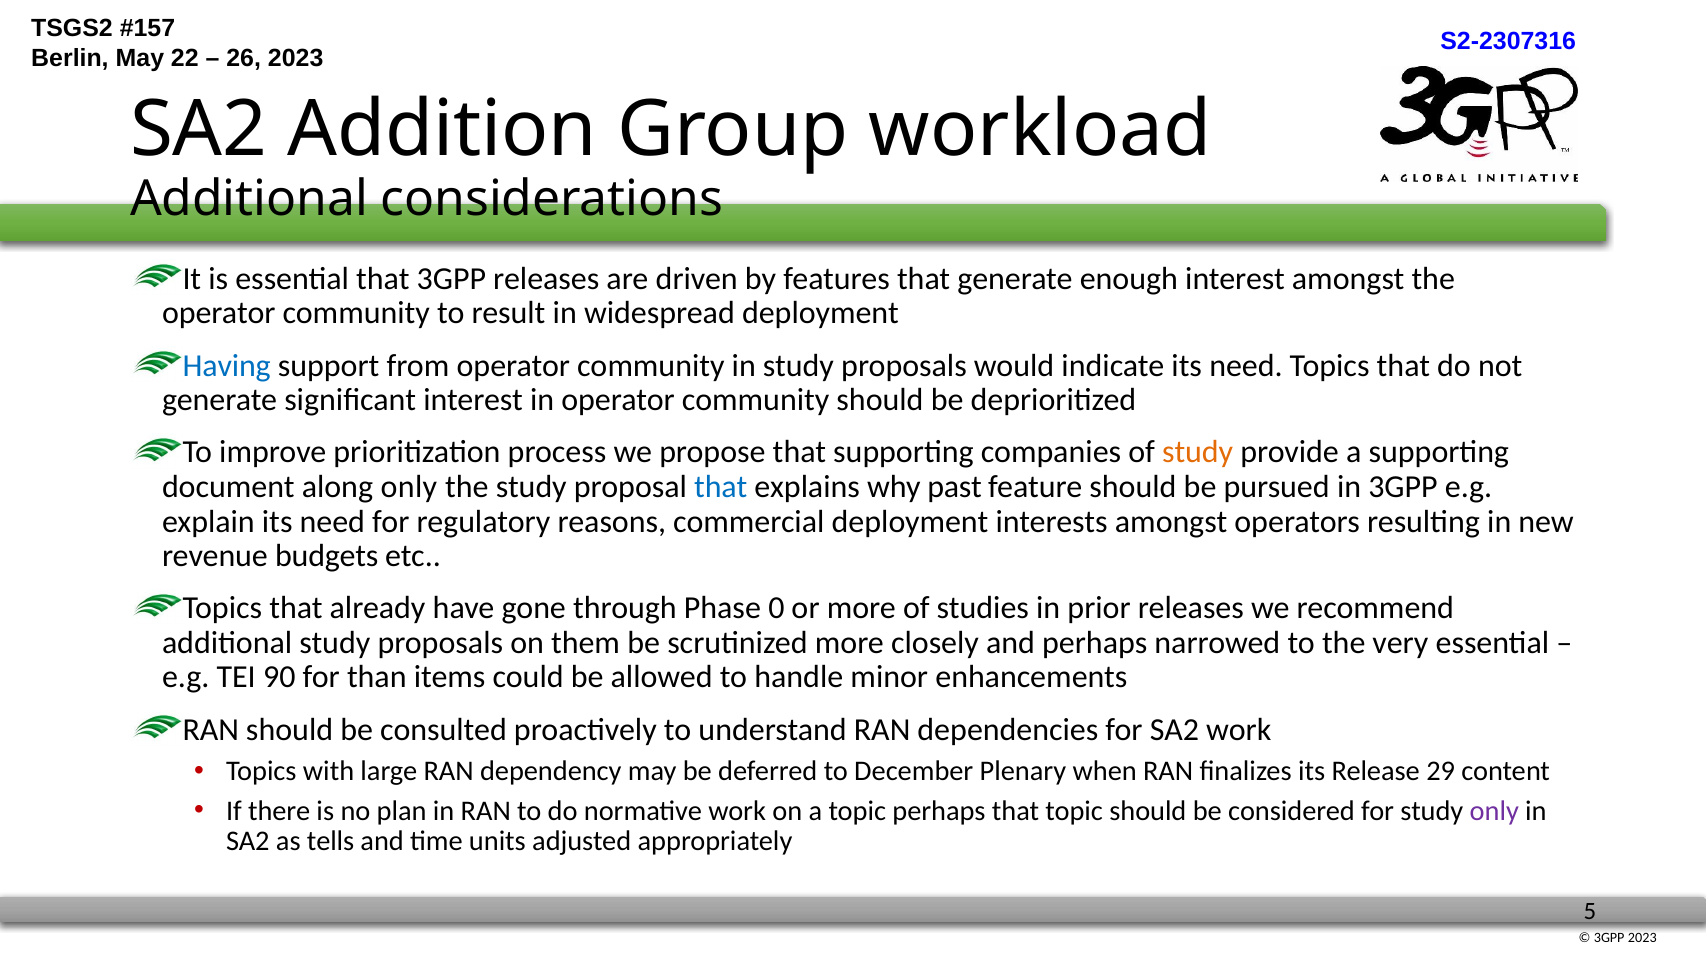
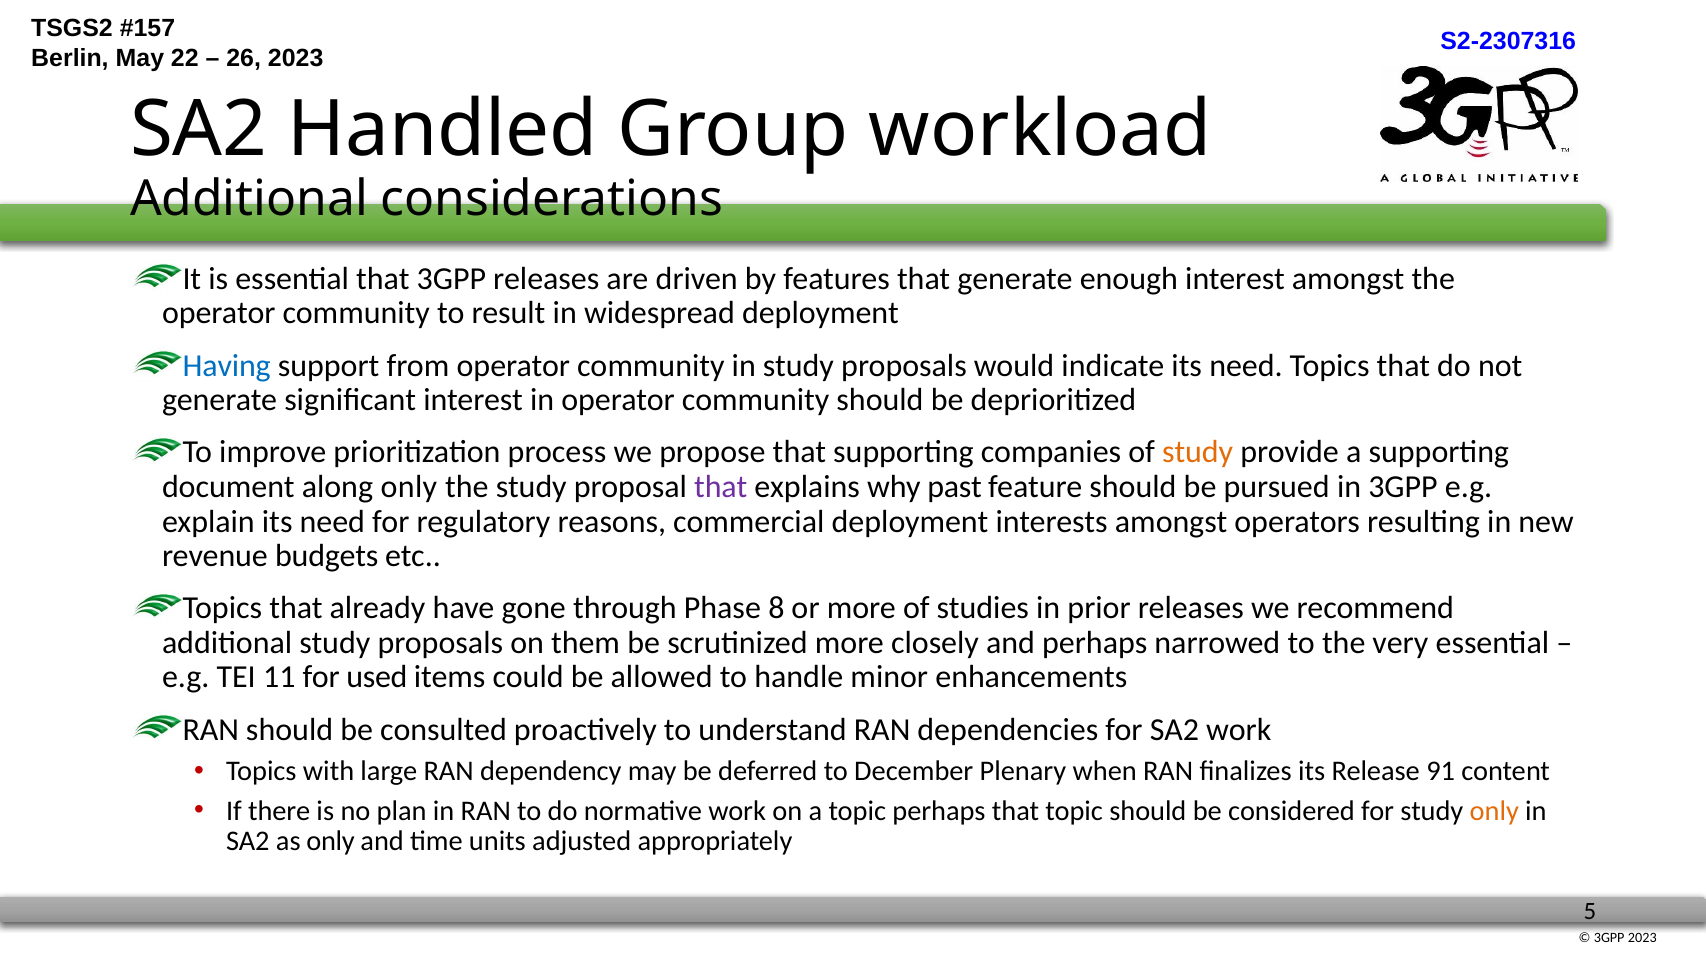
Addition: Addition -> Handled
that at (721, 487) colour: blue -> purple
0: 0 -> 8
90: 90 -> 11
than: than -> used
29: 29 -> 91
only at (1494, 811) colour: purple -> orange
as tells: tells -> only
